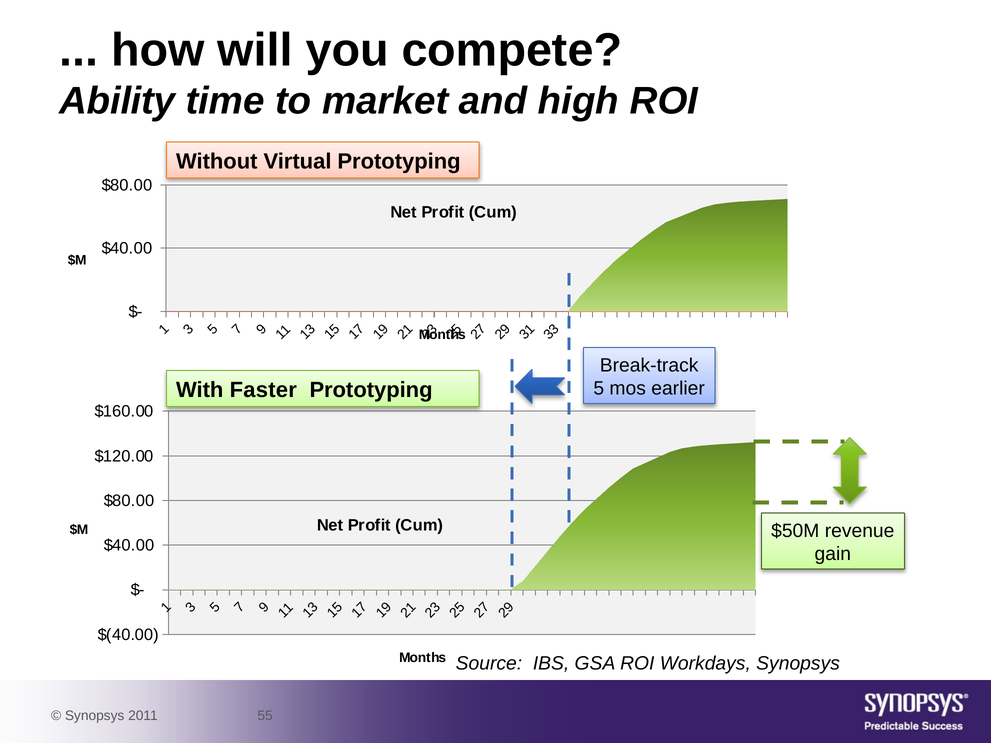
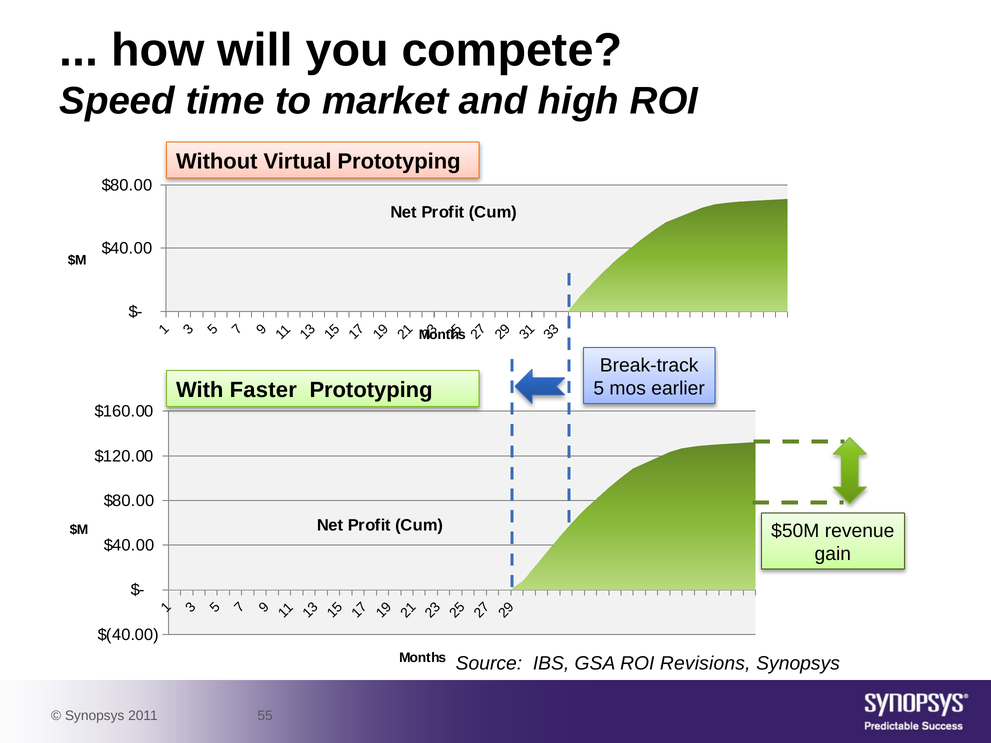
Ability: Ability -> Speed
Workdays: Workdays -> Revisions
